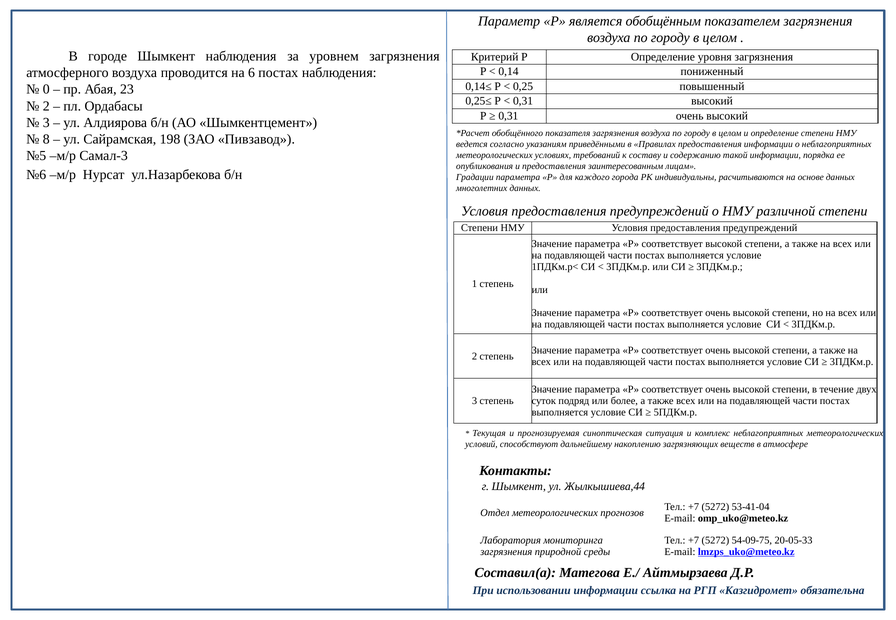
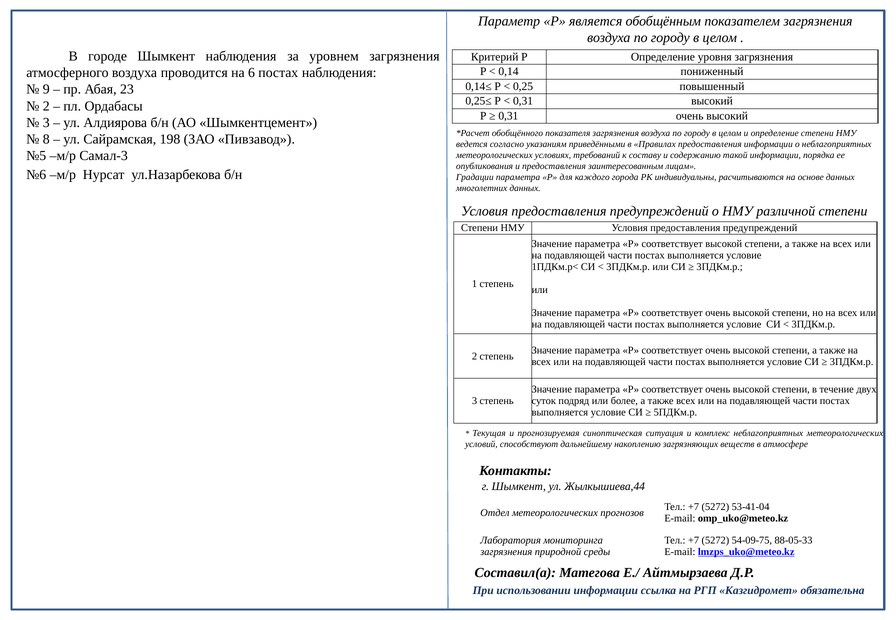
0: 0 -> 9
20-05-33: 20-05-33 -> 88-05-33
